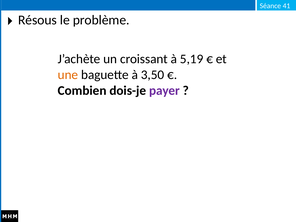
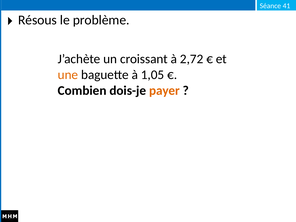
5,19: 5,19 -> 2,72
3,50: 3,50 -> 1,05
payer colour: purple -> orange
